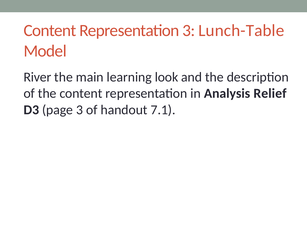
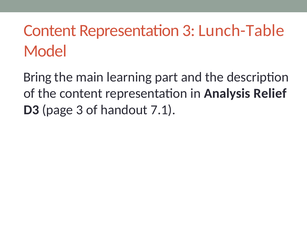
River: River -> Bring
look: look -> part
